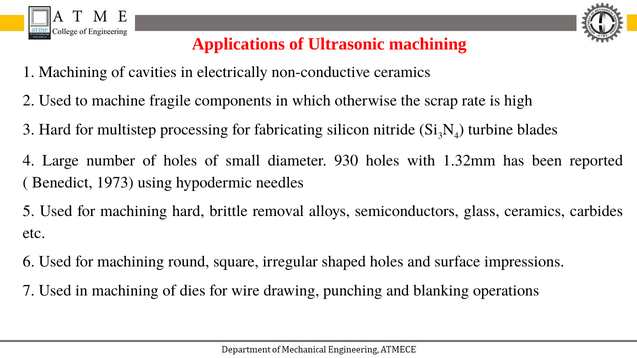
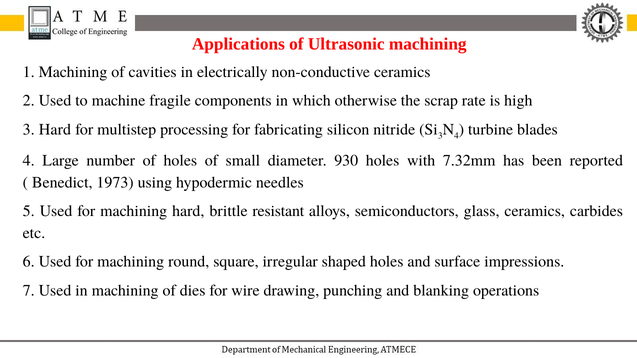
1.32mm: 1.32mm -> 7.32mm
removal: removal -> resistant
